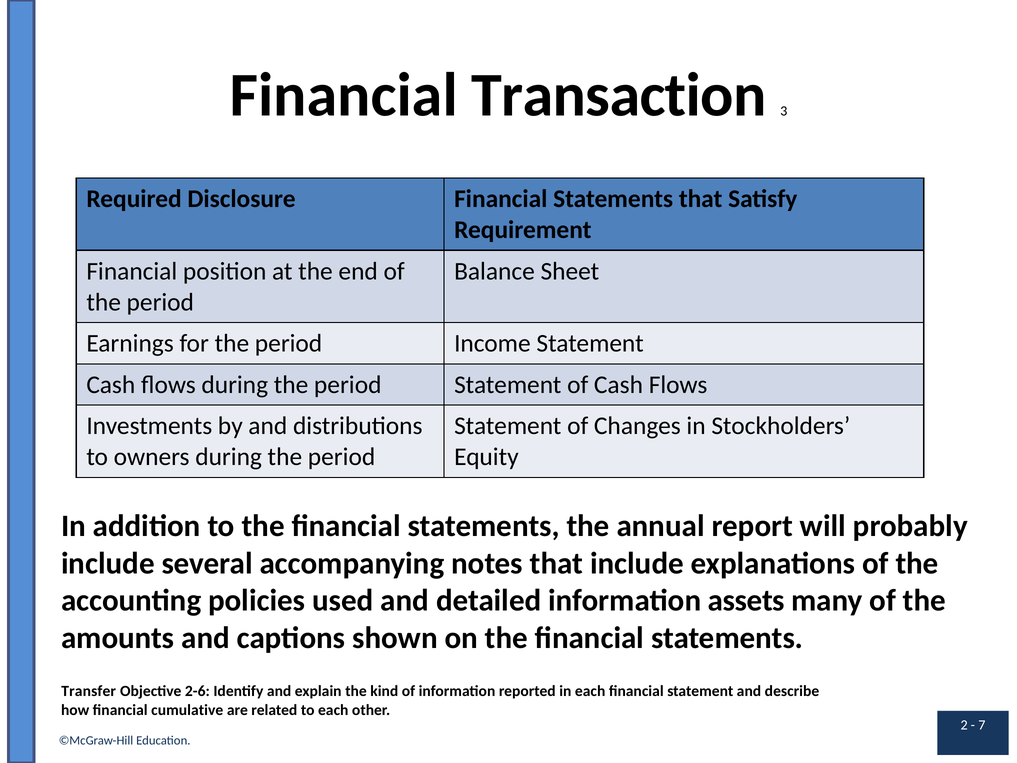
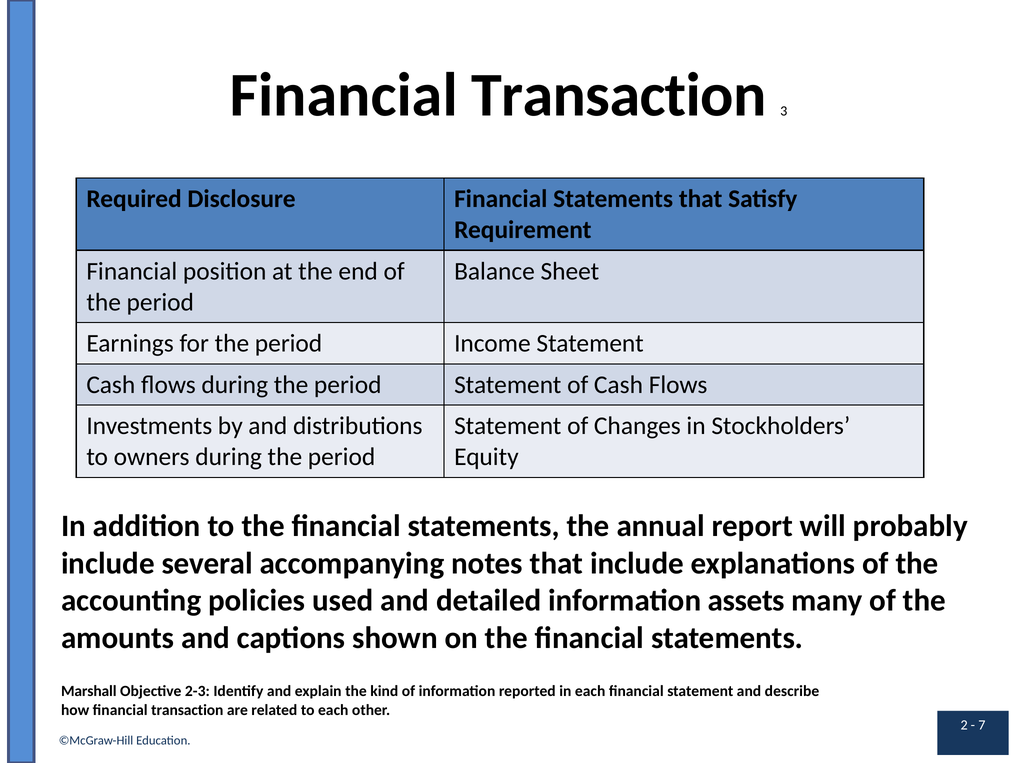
Transfer: Transfer -> Marshall
2-6: 2-6 -> 2-3
how financial cumulative: cumulative -> transaction
